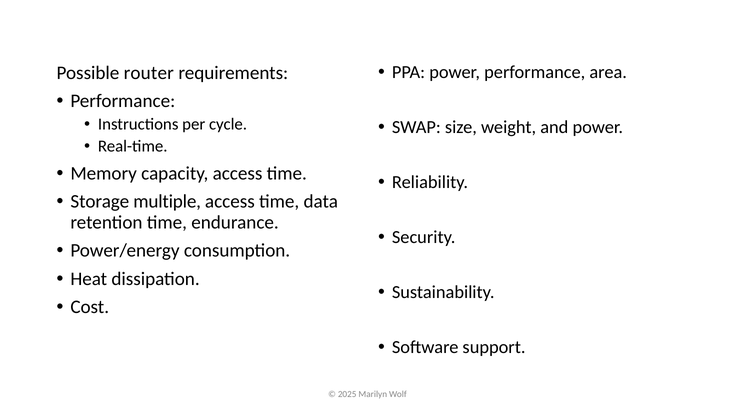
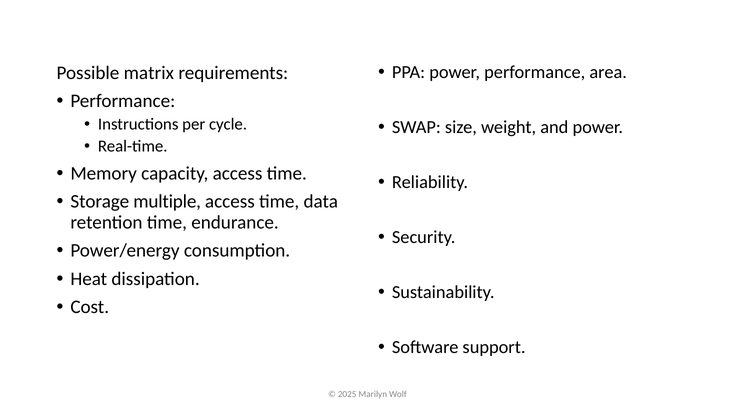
router: router -> matrix
